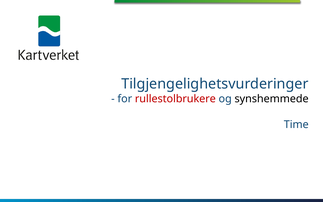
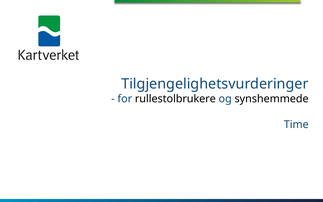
rullestolbrukere colour: red -> black
